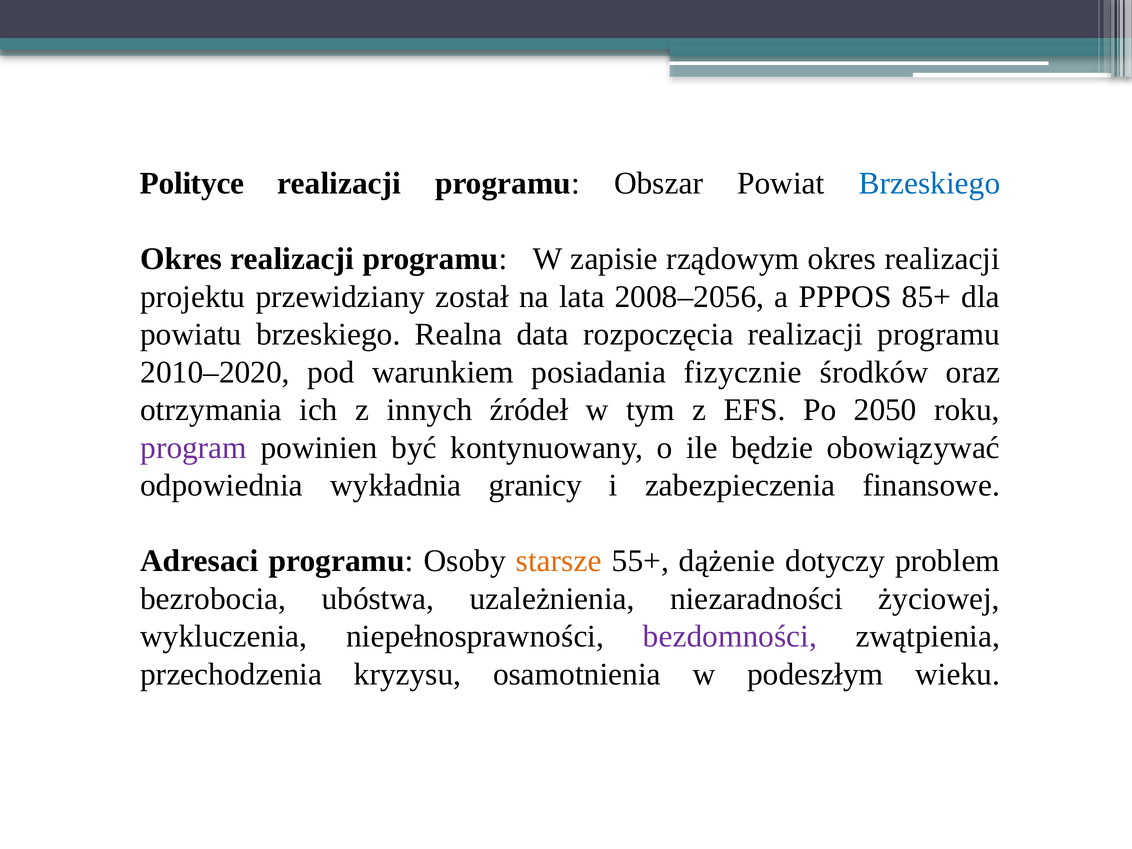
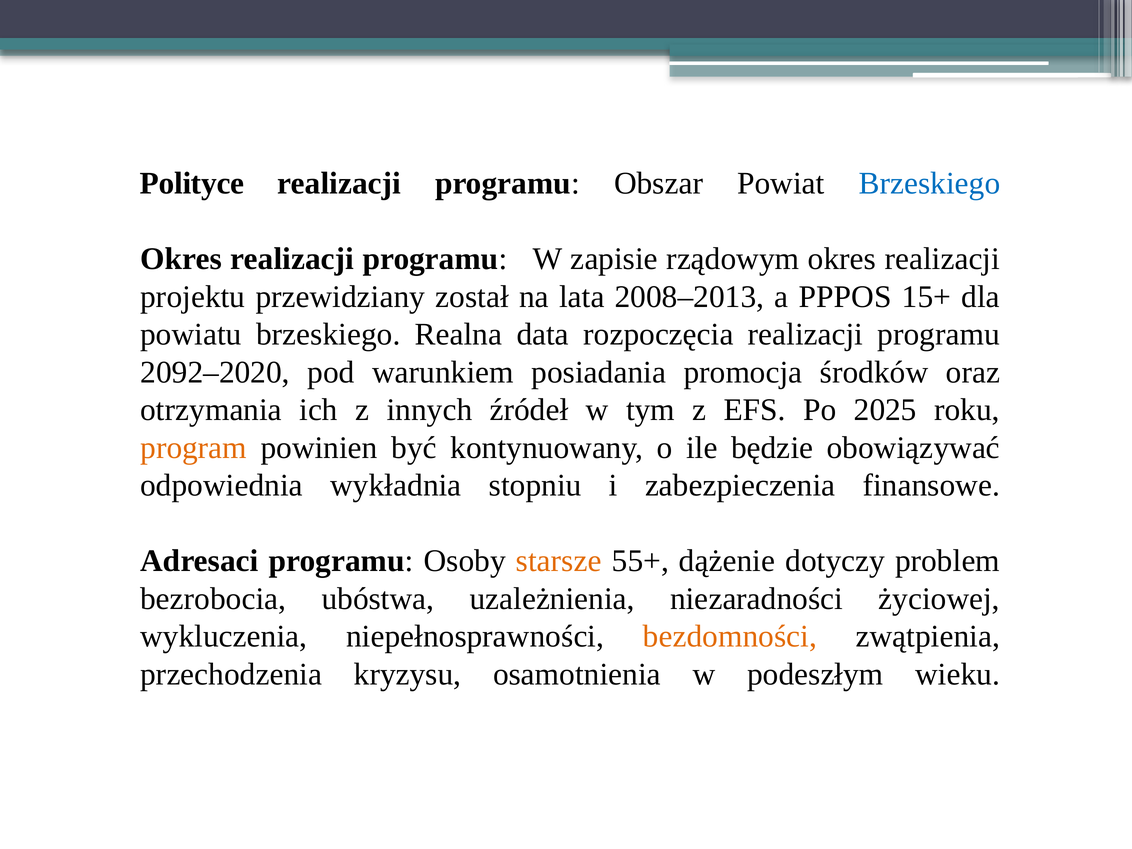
2008–2056: 2008–2056 -> 2008–2013
85+: 85+ -> 15+
2010–2020: 2010–2020 -> 2092–2020
fizycznie: fizycznie -> promocja
2050: 2050 -> 2025
program colour: purple -> orange
granicy: granicy -> stopniu
bezdomności colour: purple -> orange
